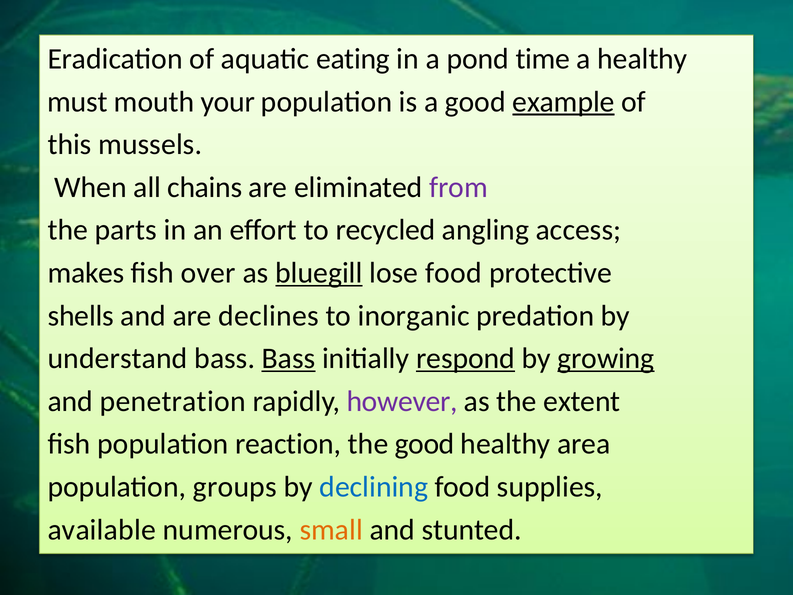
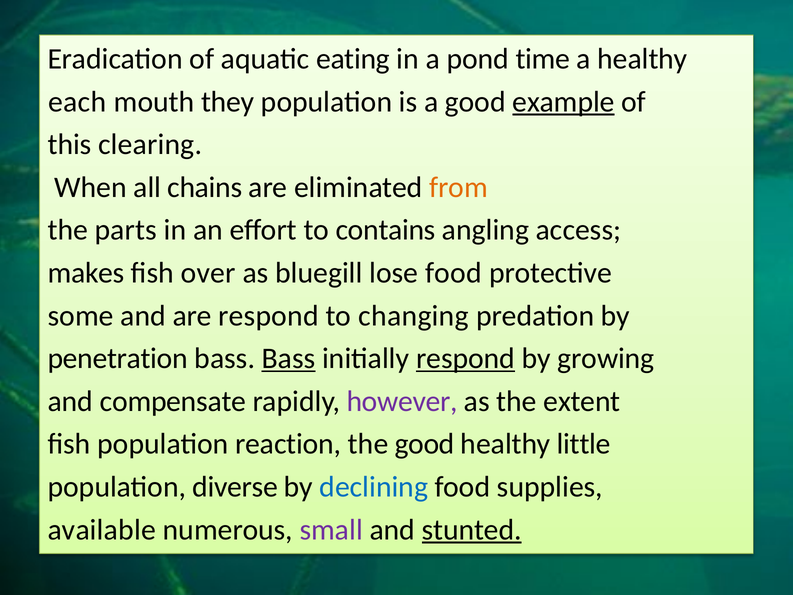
must: must -> each
your: your -> they
mussels: mussels -> clearing
from colour: purple -> orange
recycled: recycled -> contains
bluegill underline: present -> none
shells: shells -> some
are declines: declines -> respond
inorganic: inorganic -> changing
understand: understand -> penetration
growing underline: present -> none
penetration: penetration -> compensate
area: area -> little
groups: groups -> diverse
small colour: orange -> purple
stunted underline: none -> present
